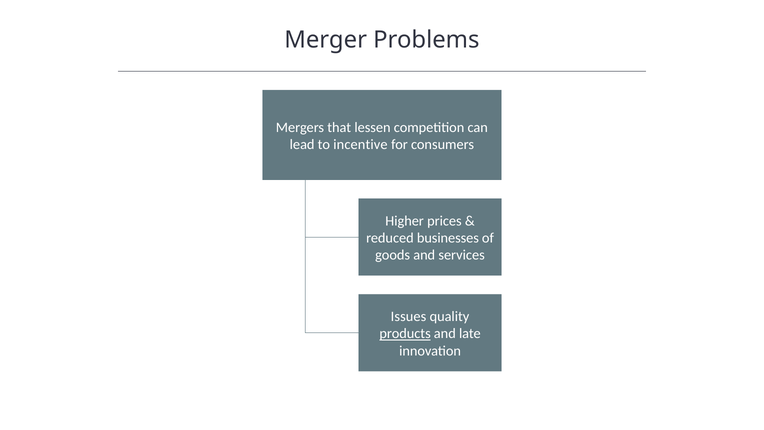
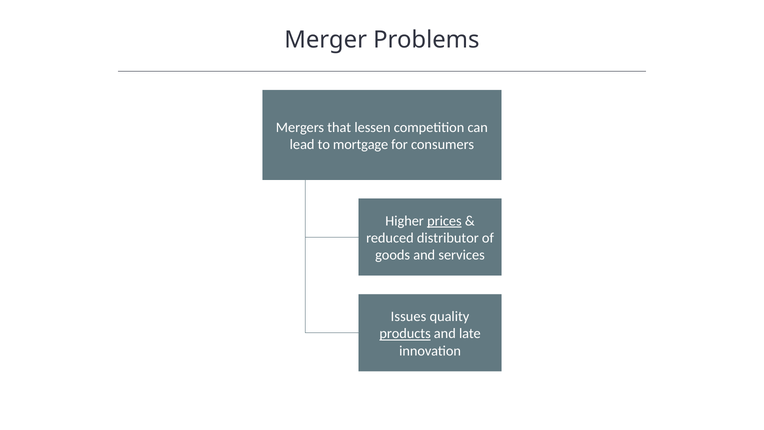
incentive: incentive -> mortgage
prices underline: none -> present
businesses: businesses -> distributor
